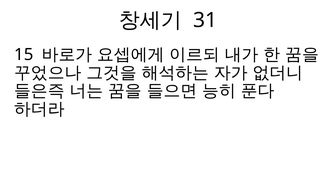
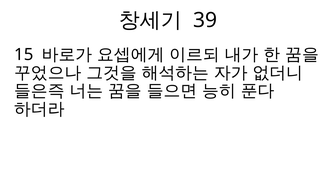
31: 31 -> 39
